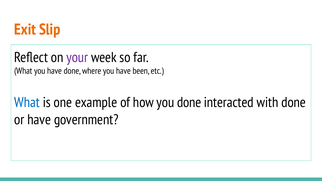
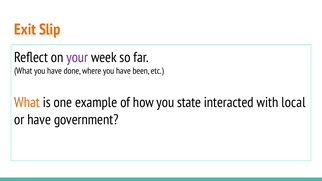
What at (27, 103) colour: blue -> orange
you done: done -> state
with done: done -> local
